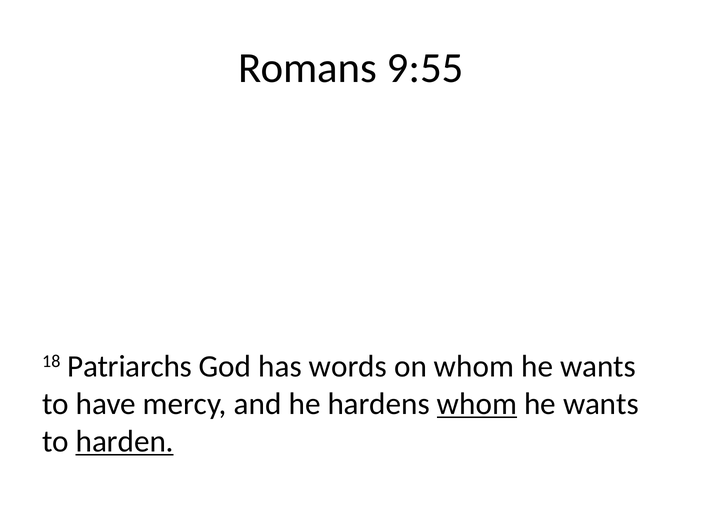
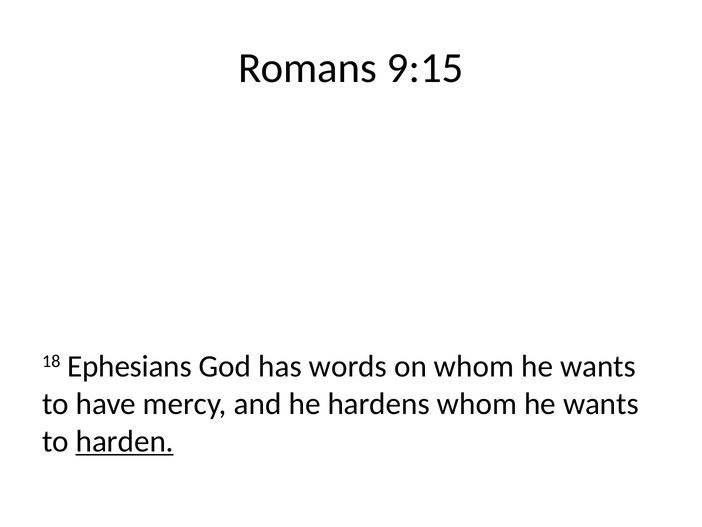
9:55: 9:55 -> 9:15
Patriarchs: Patriarchs -> Ephesians
whom at (477, 403) underline: present -> none
